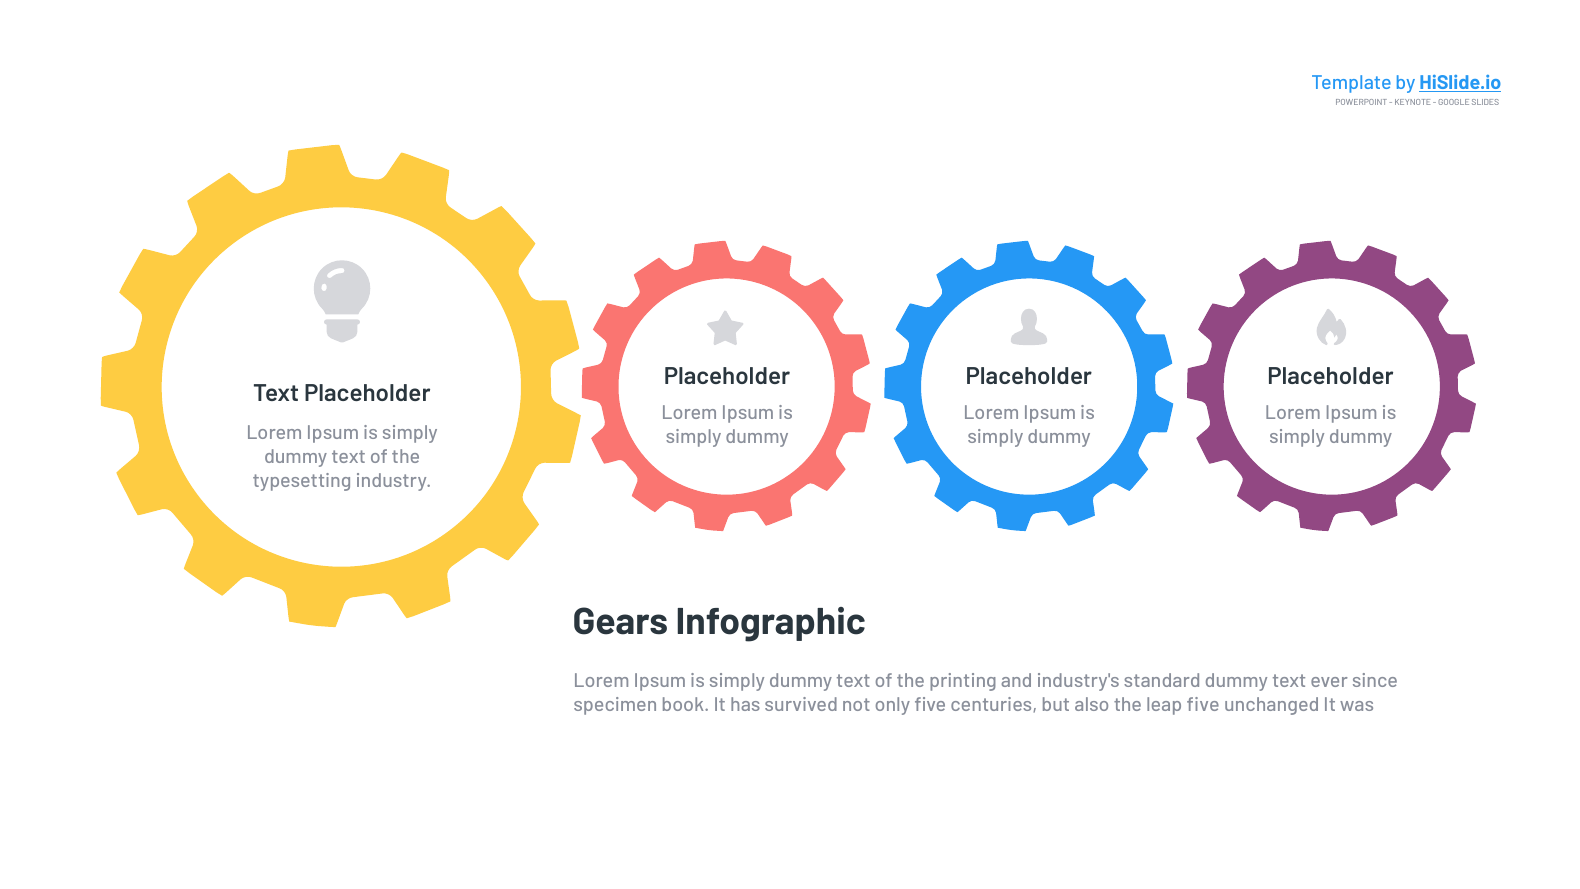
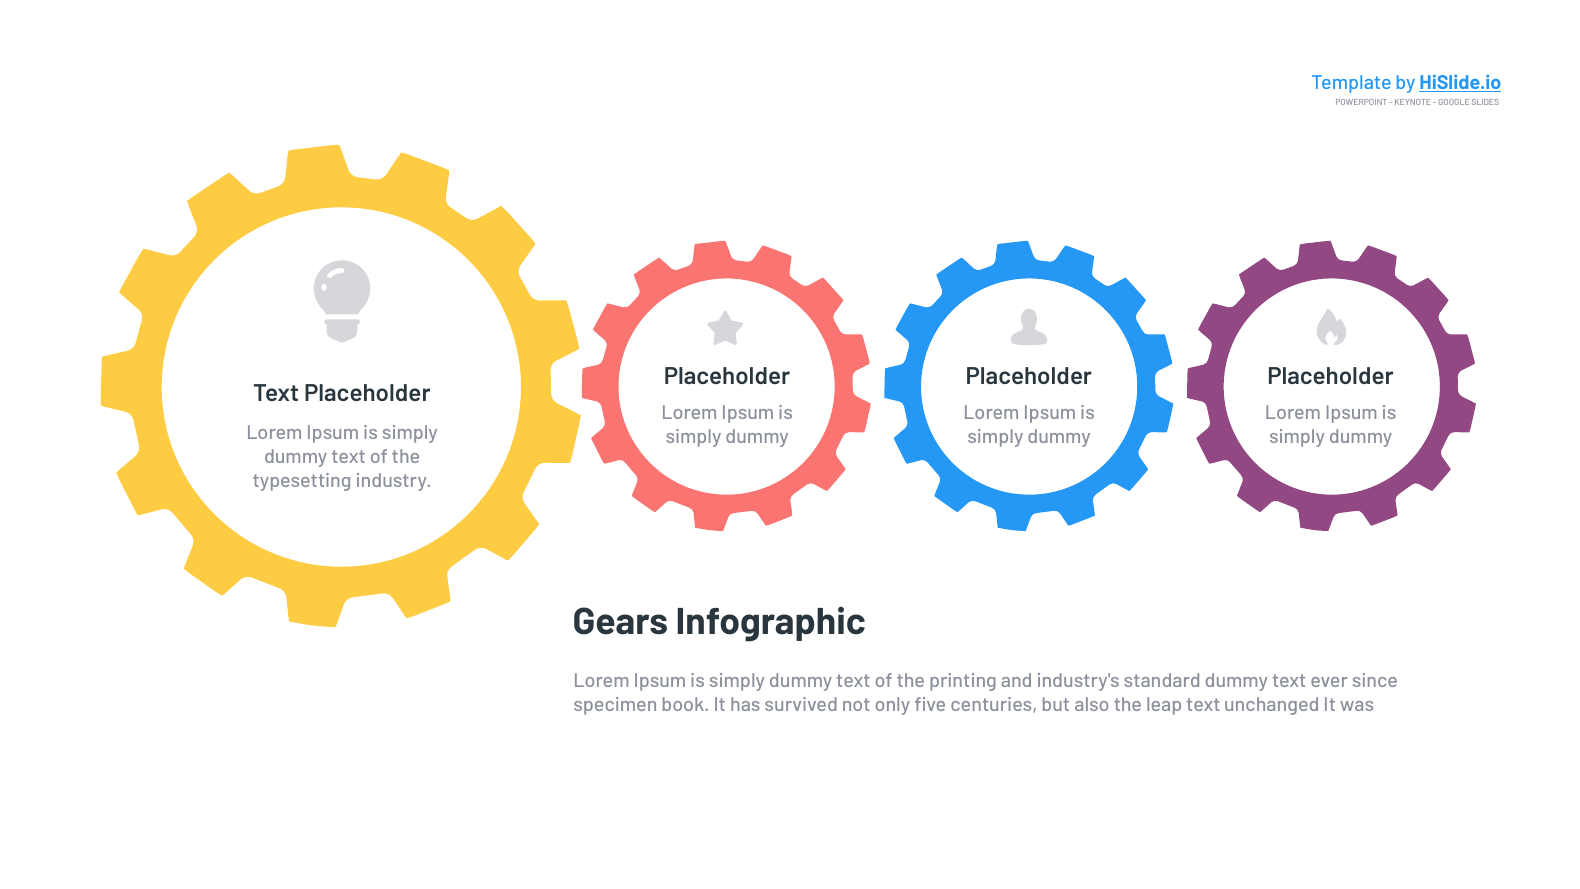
leap five: five -> text
